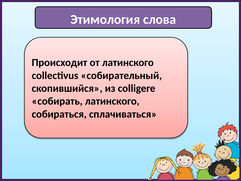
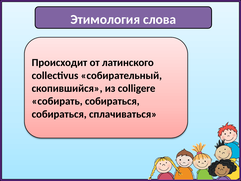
собирать латинского: латинского -> собираться
